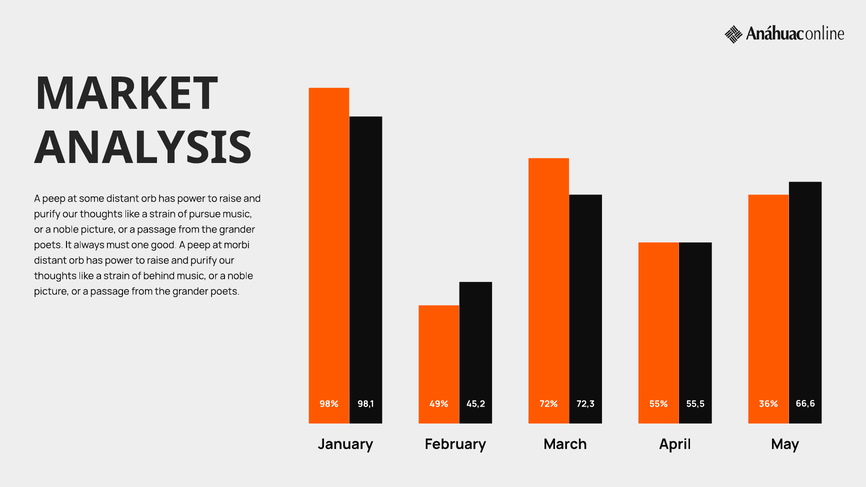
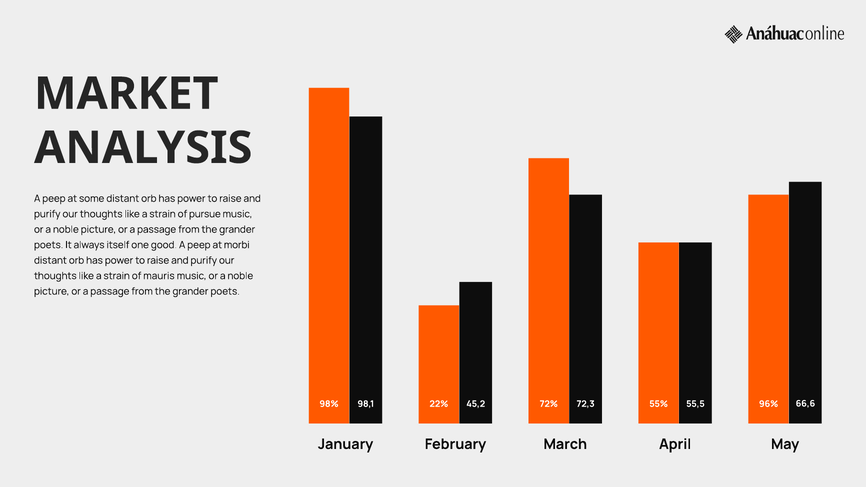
must: must -> itself
behind: behind -> mauris
49%: 49% -> 22%
36%: 36% -> 96%
